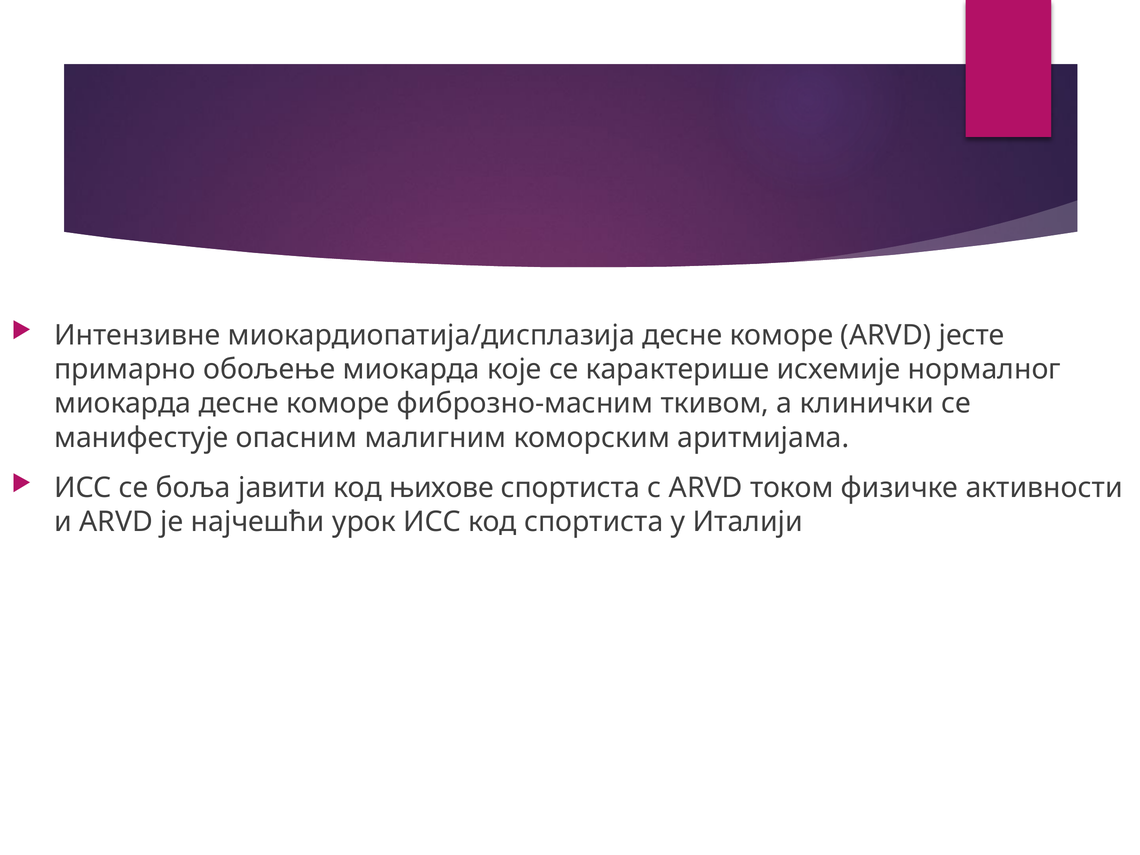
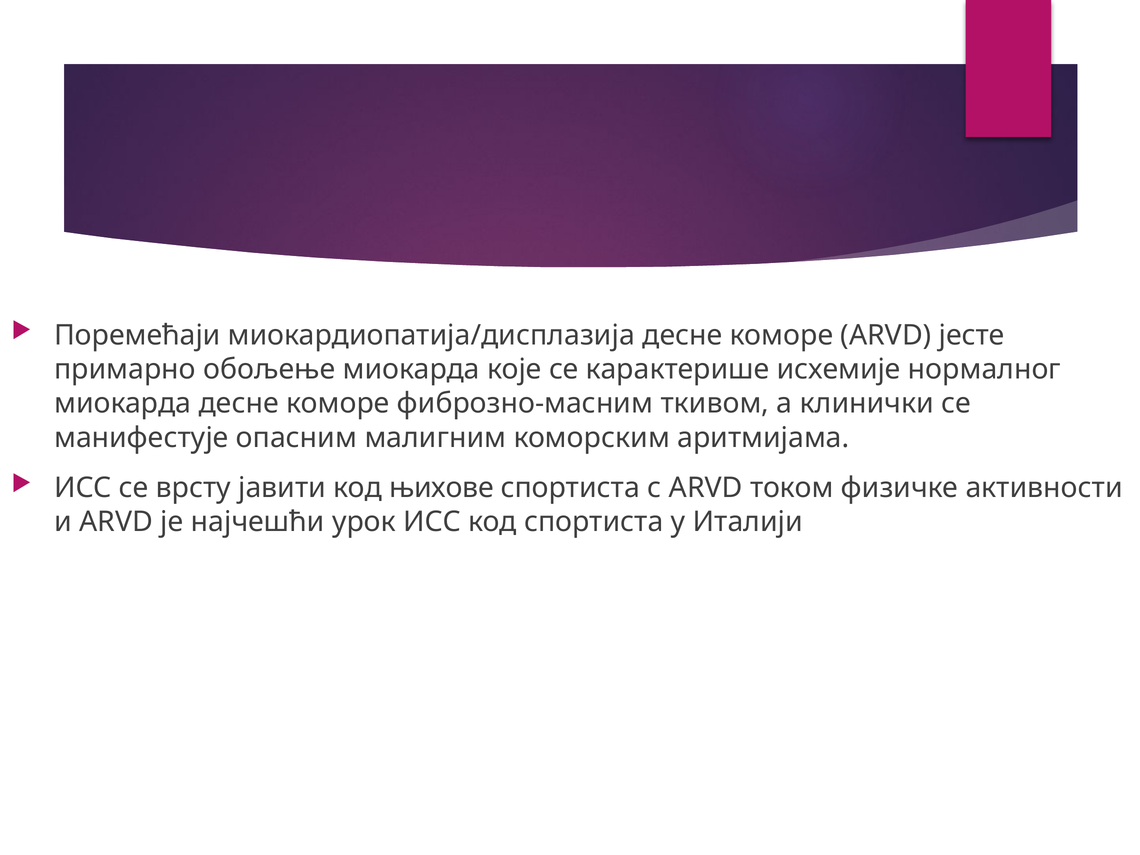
Интензивне: Интензивне -> Поремећаји
боља: боља -> врсту
